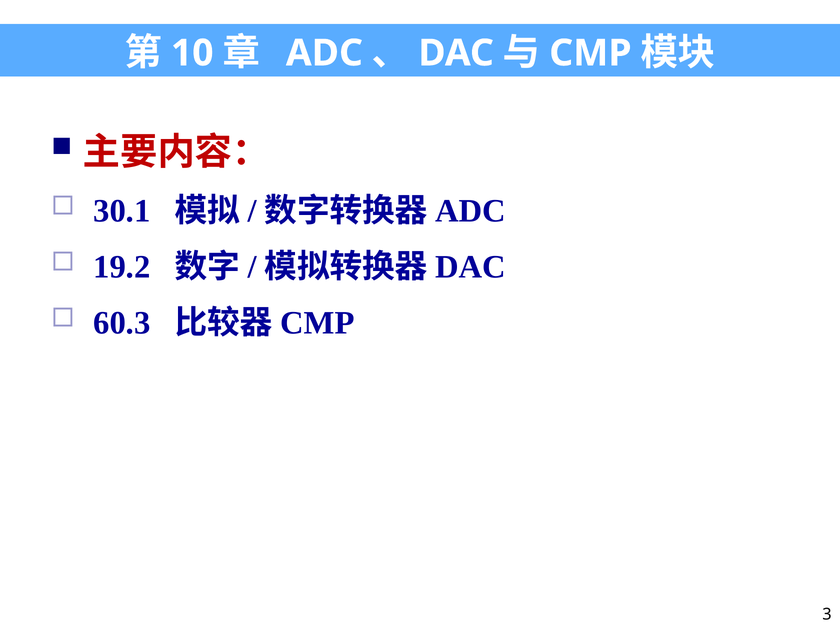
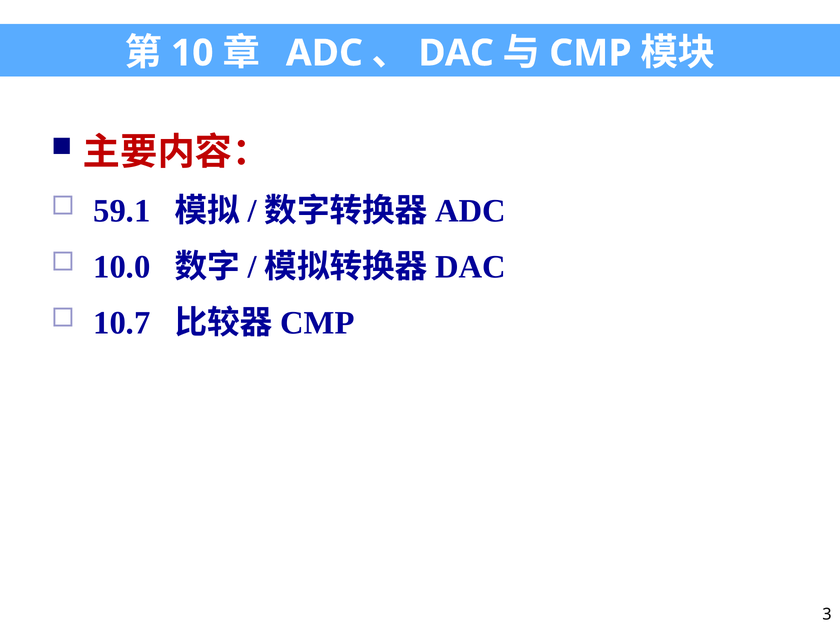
30.1: 30.1 -> 59.1
19.2: 19.2 -> 10.0
60.3: 60.3 -> 10.7
